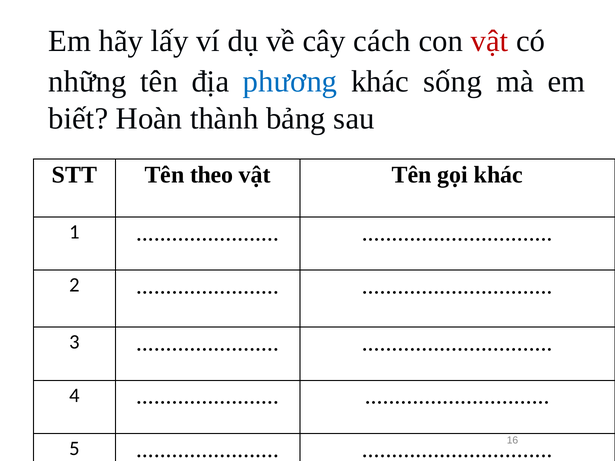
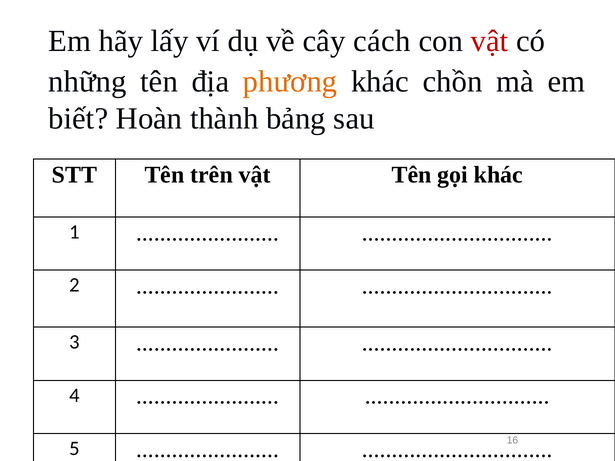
phương colour: blue -> orange
sống: sống -> chồn
theo: theo -> trên
